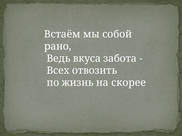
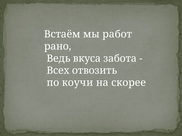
собой: собой -> работ
жизнь: жизнь -> коучи
